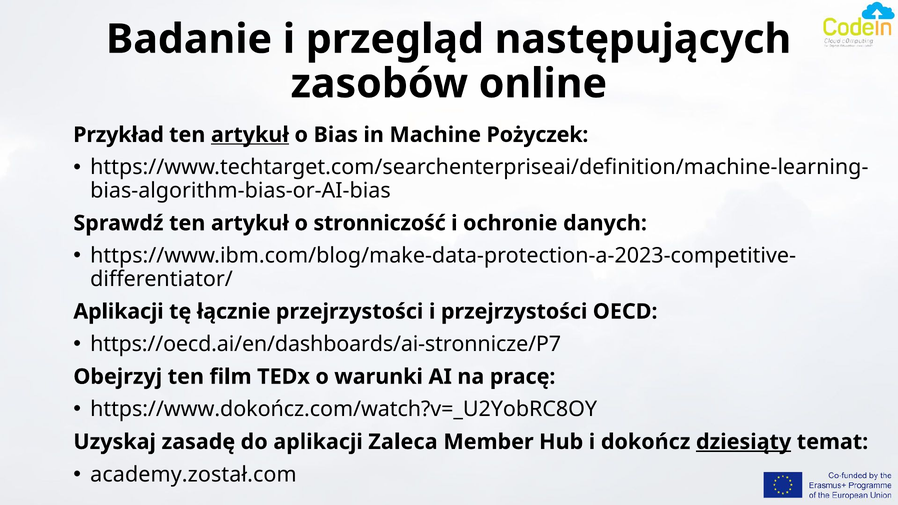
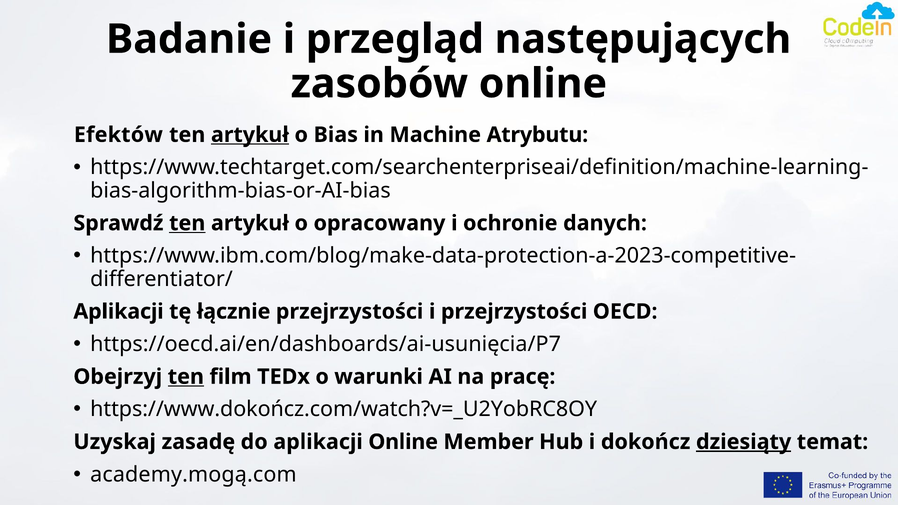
Przykład: Przykład -> Efektów
Pożyczek: Pożyczek -> Atrybutu
ten at (187, 223) underline: none -> present
stronniczość: stronniczość -> opracowany
https://oecd.ai/en/dashboards/ai-stronnicze/P7: https://oecd.ai/en/dashboards/ai-stronnicze/P7 -> https://oecd.ai/en/dashboards/ai-usunięcia/P7
ten at (186, 377) underline: none -> present
aplikacji Zaleca: Zaleca -> Online
academy.został.com: academy.został.com -> academy.mogą.com
